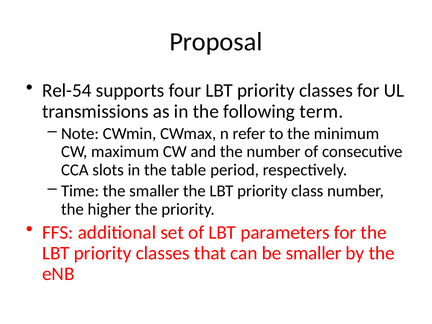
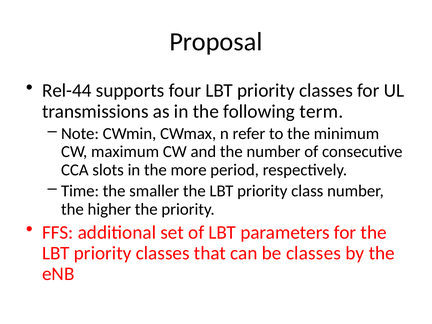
Rel-54: Rel-54 -> Rel-44
table: table -> more
be smaller: smaller -> classes
